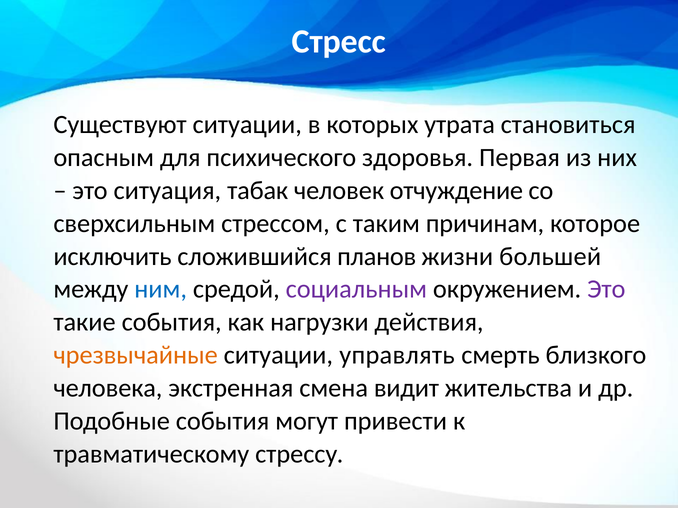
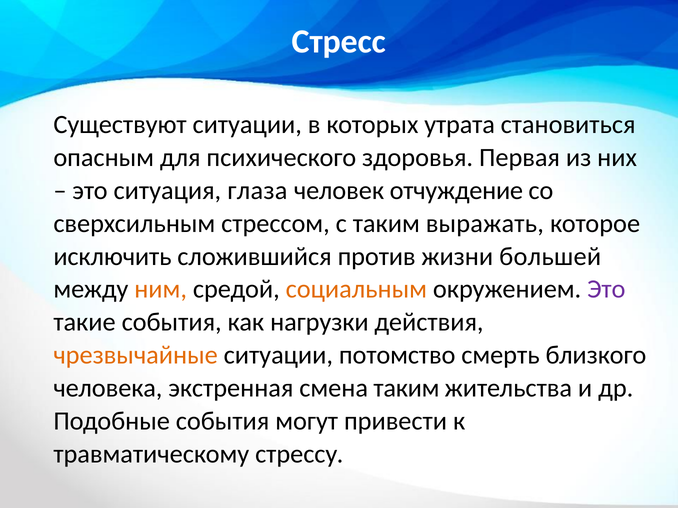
табак: табак -> глаза
причинам: причинам -> выражать
планов: планов -> против
ним colour: blue -> orange
социальным colour: purple -> orange
управлять: управлять -> потомство
смена видит: видит -> таким
